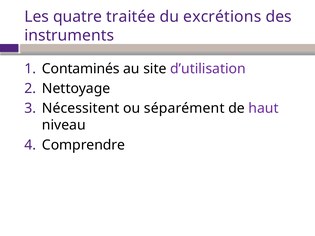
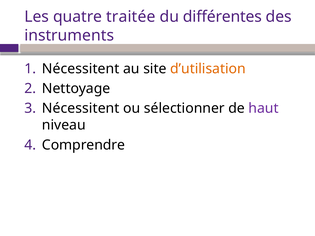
excrétions: excrétions -> différentes
Contaminés at (81, 69): Contaminés -> Nécessitent
d’utilisation colour: purple -> orange
séparément: séparément -> sélectionner
